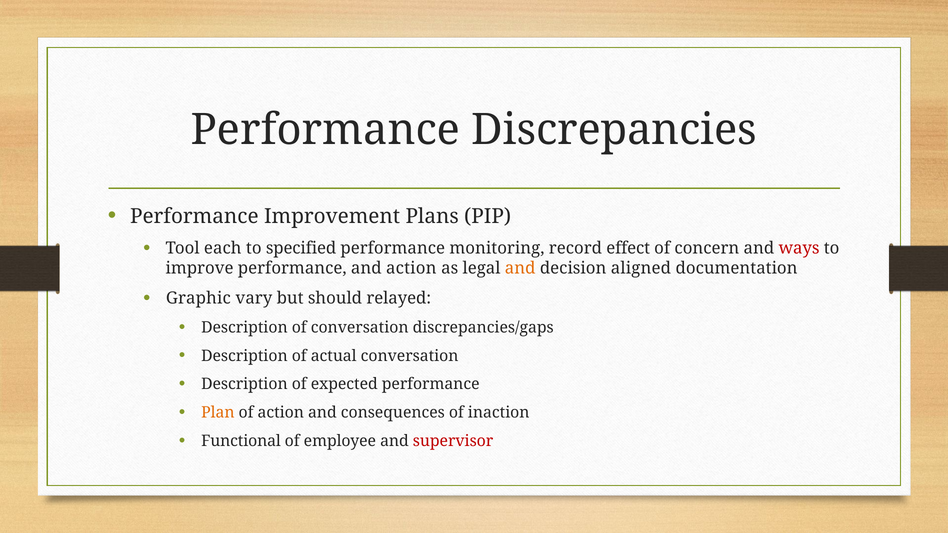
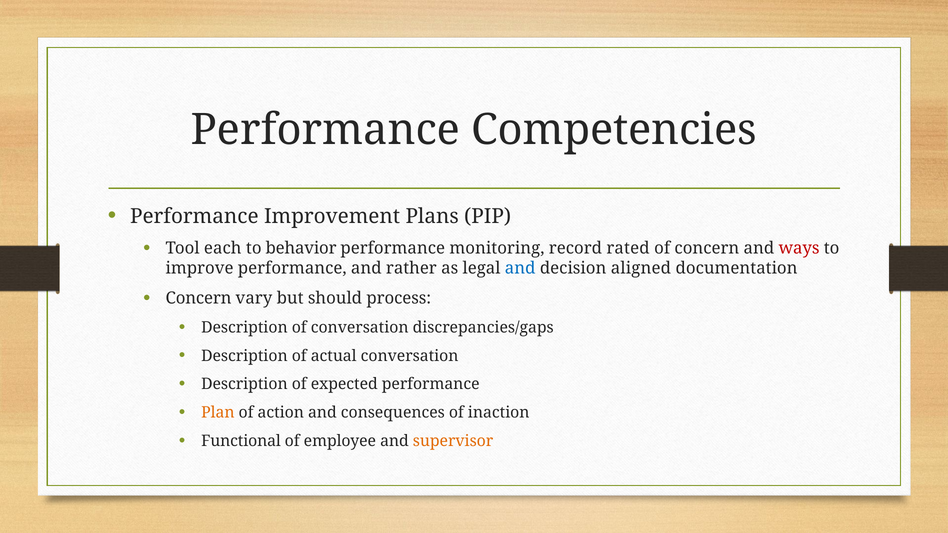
Discrepancies: Discrepancies -> Competencies
specified: specified -> behavior
effect: effect -> rated
and action: action -> rather
and at (520, 269) colour: orange -> blue
Graphic at (198, 299): Graphic -> Concern
relayed: relayed -> process
supervisor colour: red -> orange
